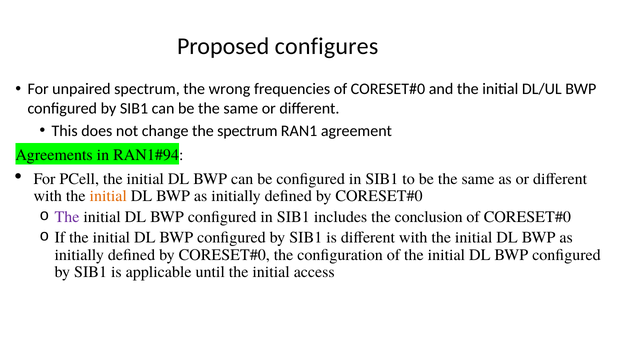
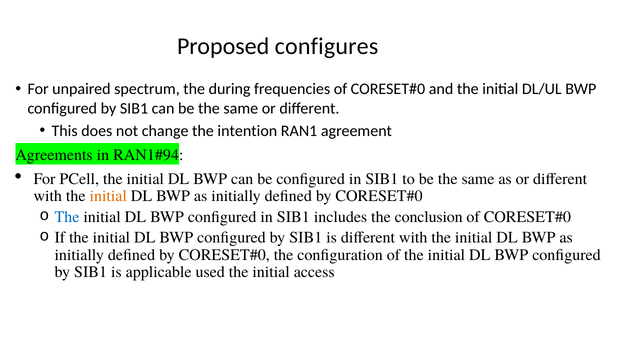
wrong: wrong -> during
the spectrum: spectrum -> intention
The at (67, 217) colour: purple -> blue
until: until -> used
